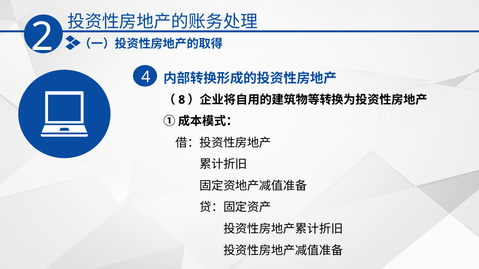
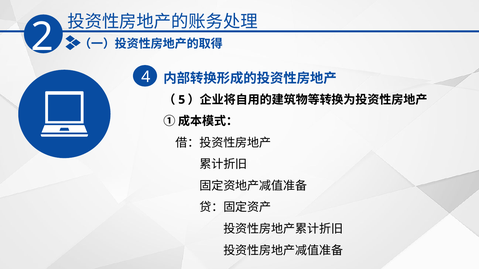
8: 8 -> 5
